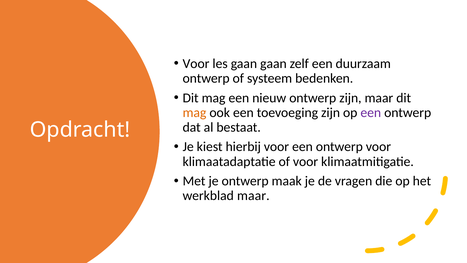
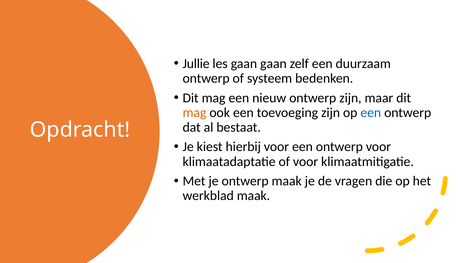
Voor at (196, 63): Voor -> Jullie
een at (371, 112) colour: purple -> blue
werkblad maar: maar -> maak
